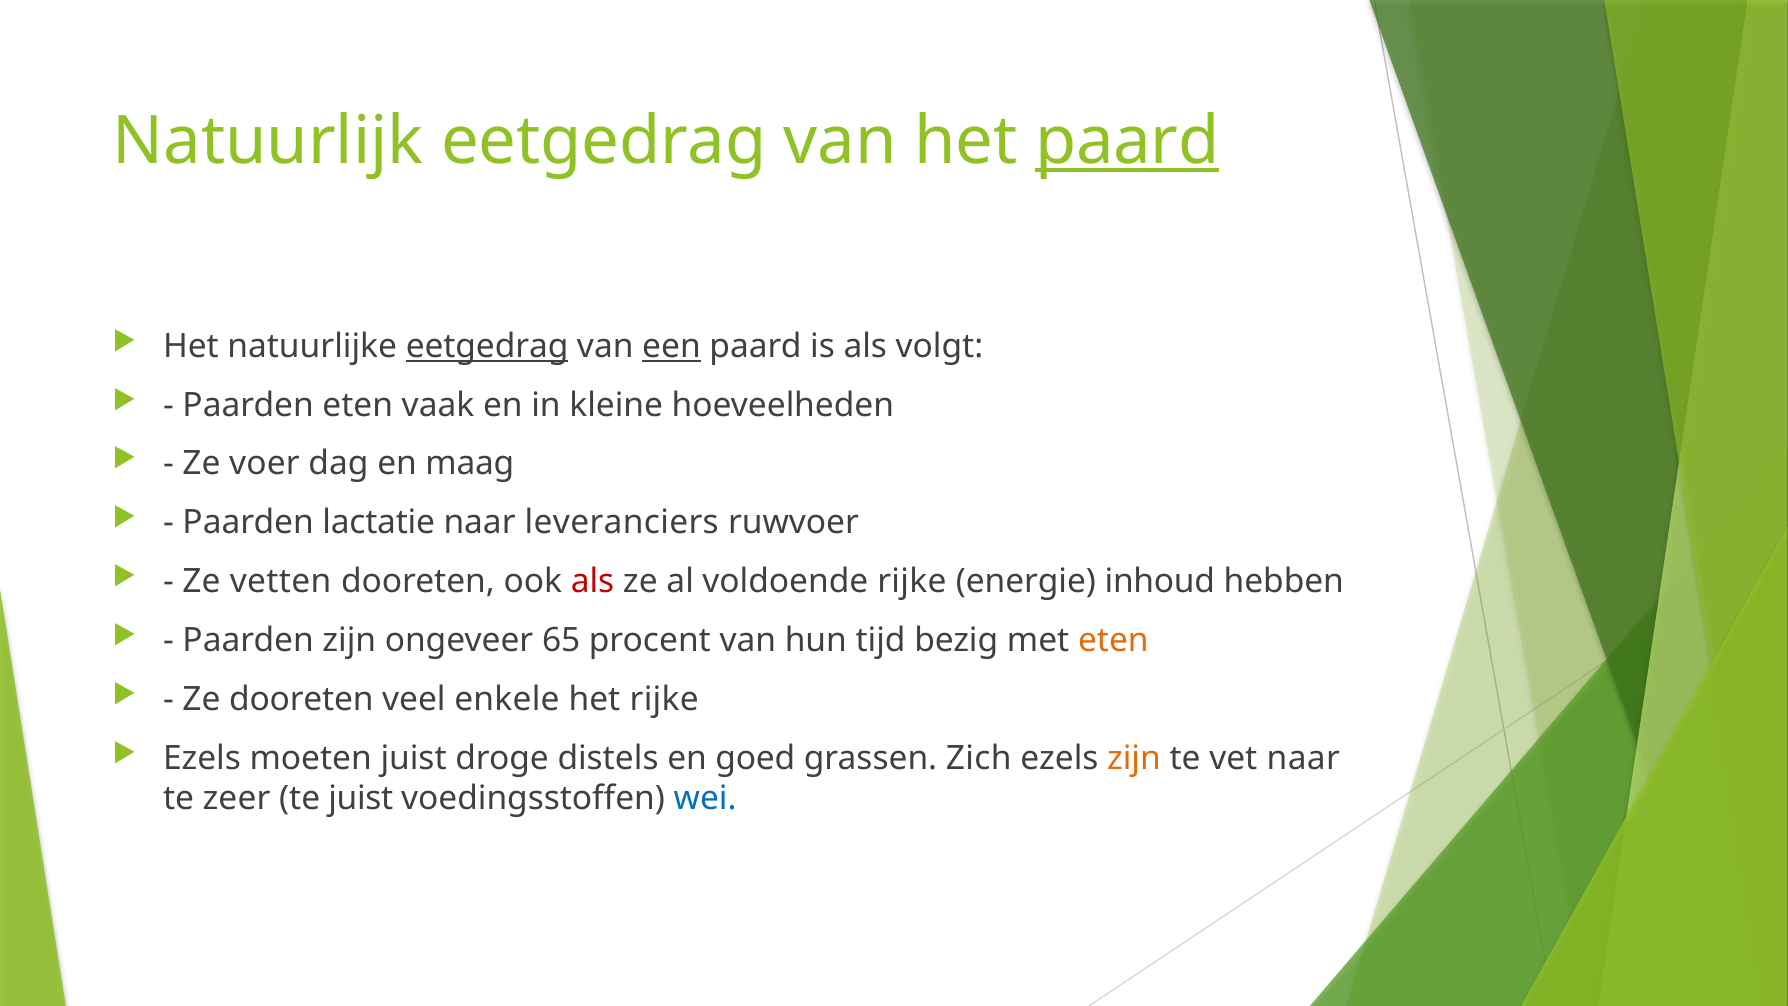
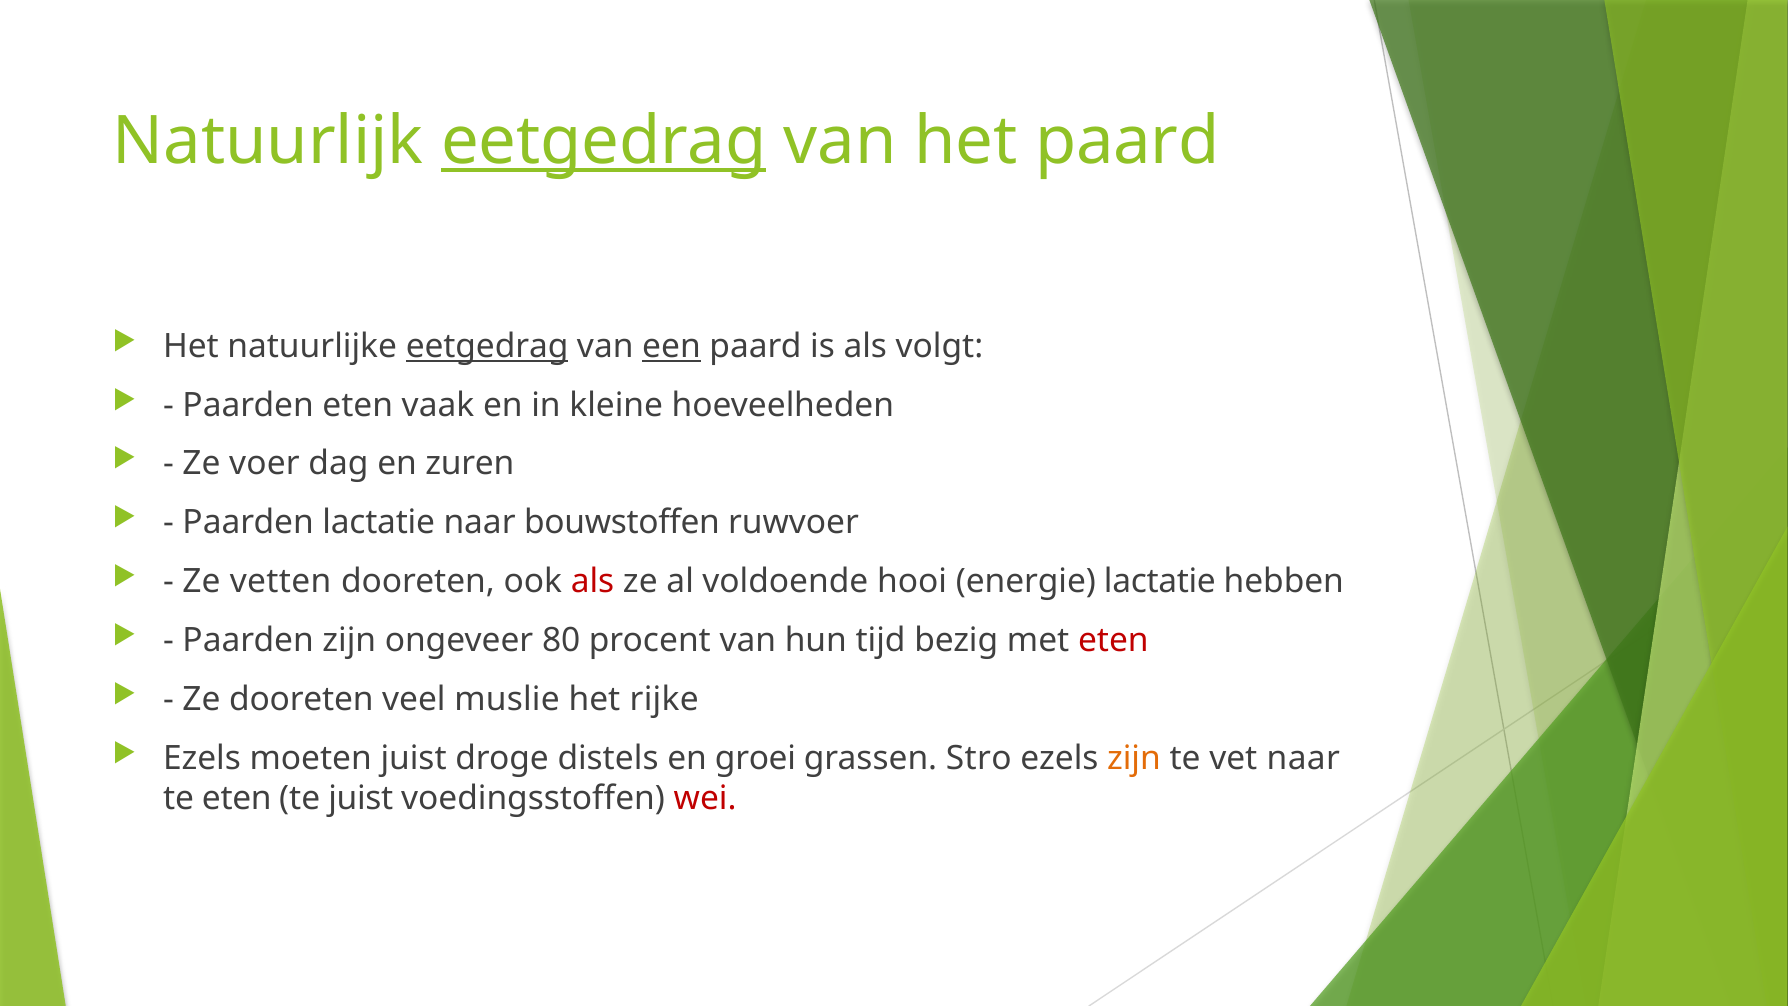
eetgedrag at (604, 141) underline: none -> present
paard at (1127, 141) underline: present -> none
maag: maag -> zuren
leveranciers: leveranciers -> bouwstoffen
voldoende rijke: rijke -> hooi
energie inhoud: inhoud -> lactatie
65: 65 -> 80
eten at (1113, 640) colour: orange -> red
enkele: enkele -> muslie
goed: goed -> groei
Zich: Zich -> Stro
te zeer: zeer -> eten
wei colour: blue -> red
